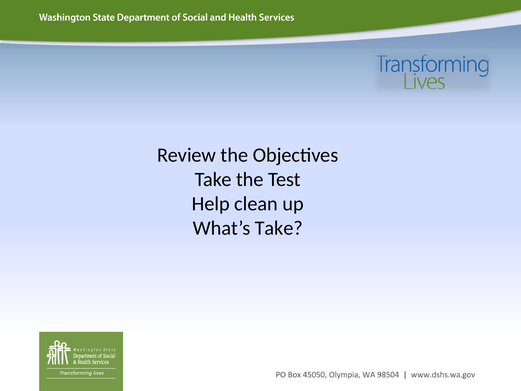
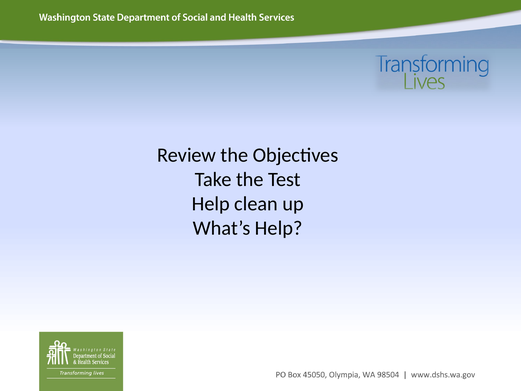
What’s Take: Take -> Help
